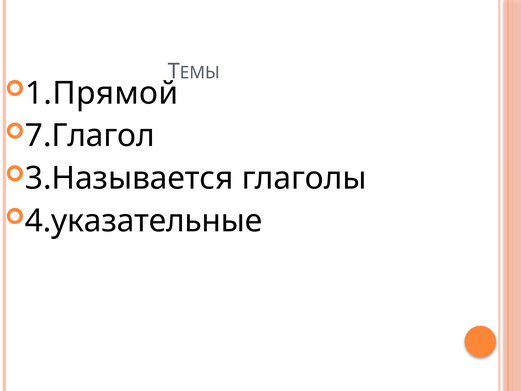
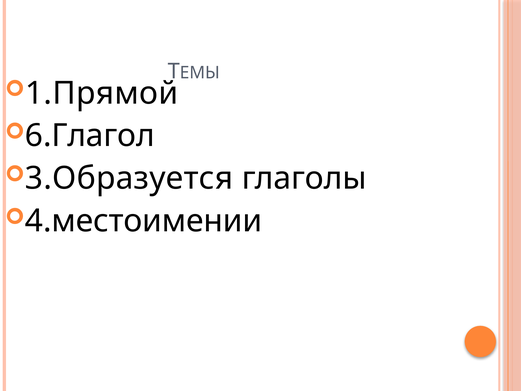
7.Глагол: 7.Глагол -> 6.Глагол
3.Называется: 3.Называется -> 3.Образуется
4.указательные: 4.указательные -> 4.местоимении
